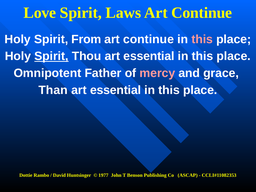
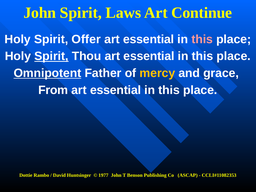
Love at (40, 13): Love -> John
From: From -> Offer
continue at (149, 39): continue -> essential
Omnipotent underline: none -> present
mercy colour: pink -> yellow
Than: Than -> From
